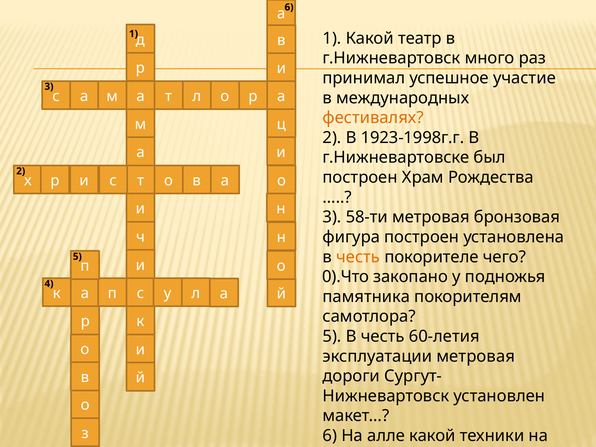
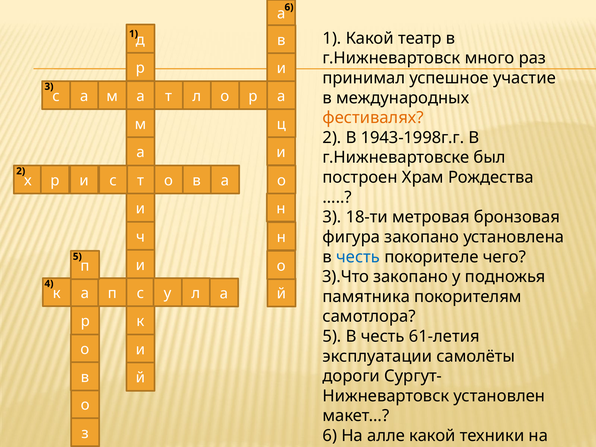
1923-1998г.г: 1923-1998г.г -> 1943-1998г.г
58-ти: 58-ти -> 18-ти
фигура построен: построен -> закопано
честь at (358, 257) colour: orange -> blue
0).Что: 0).Что -> 3).Что
60-летия: 60-летия -> 61-летия
эксплуатации метровая: метровая -> самолёты
